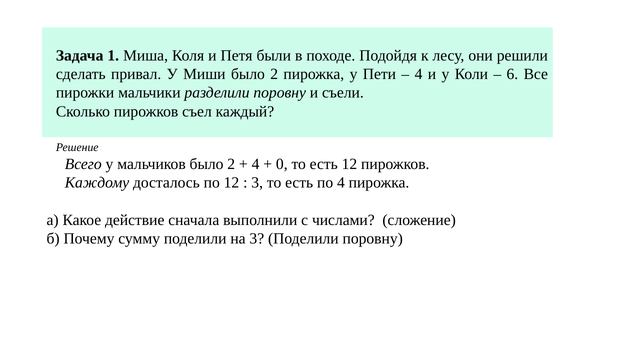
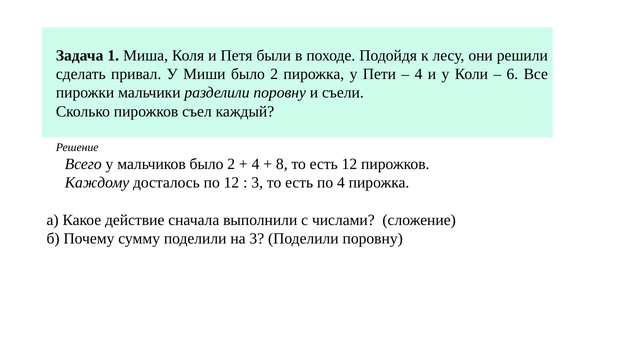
0: 0 -> 8
